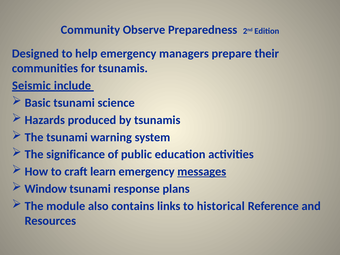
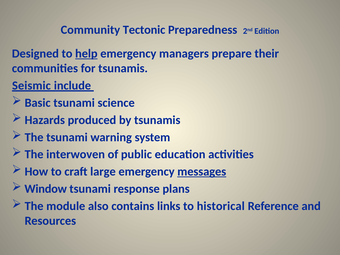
Observe: Observe -> Tectonic
help underline: none -> present
significance: significance -> interwoven
learn: learn -> large
